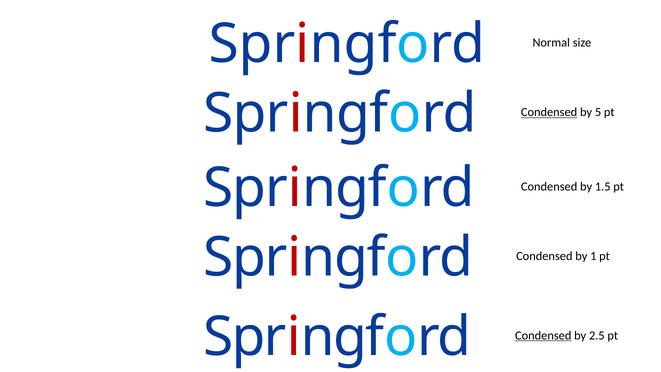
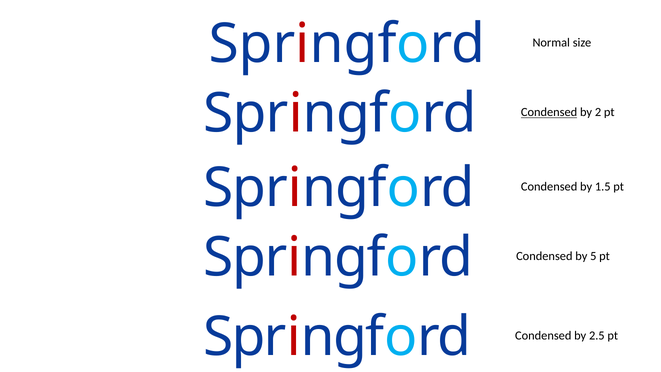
5: 5 -> 2
1: 1 -> 5
Condensed at (543, 335) underline: present -> none
